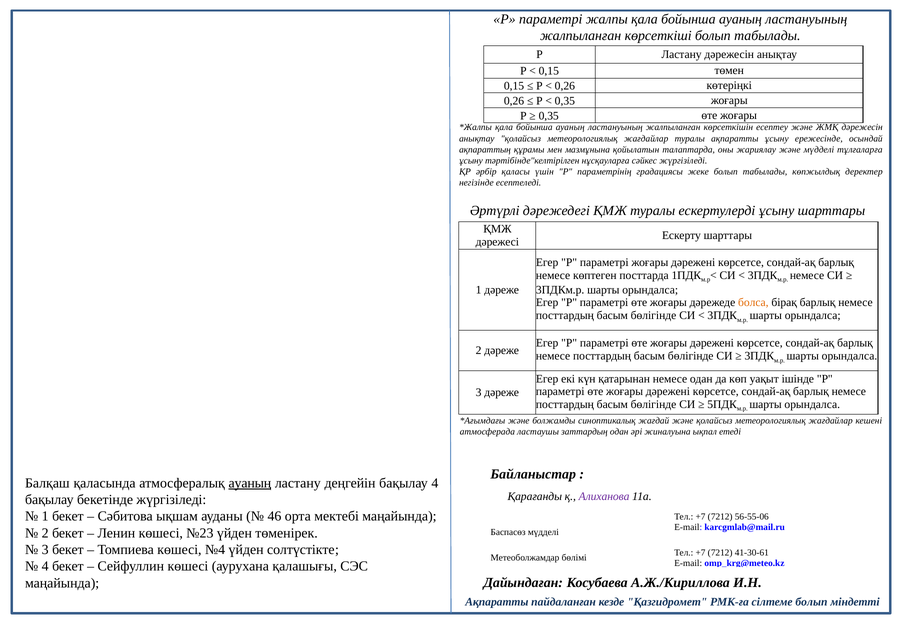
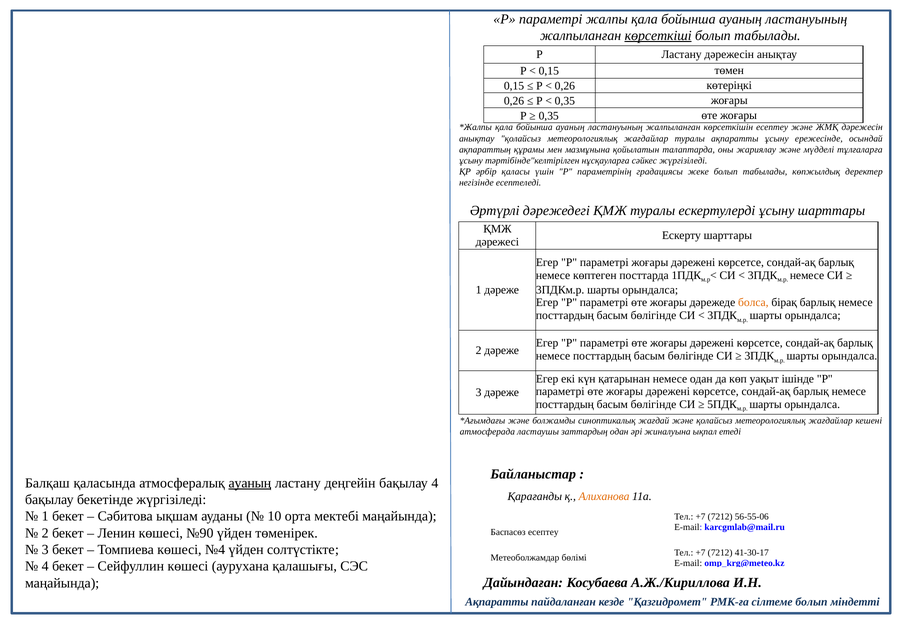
көрсеткіші underline: none -> present
Алиханова colour: purple -> orange
46: 46 -> 10
№23: №23 -> №90
Баспасөз мүдделі: мүдделі -> есептеу
41-30-61: 41-30-61 -> 41-30-17
